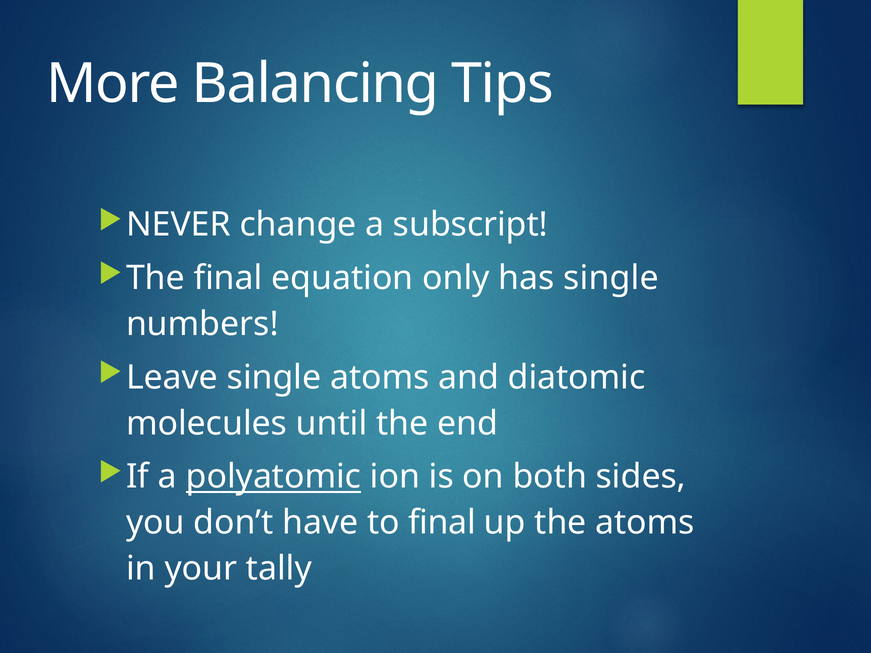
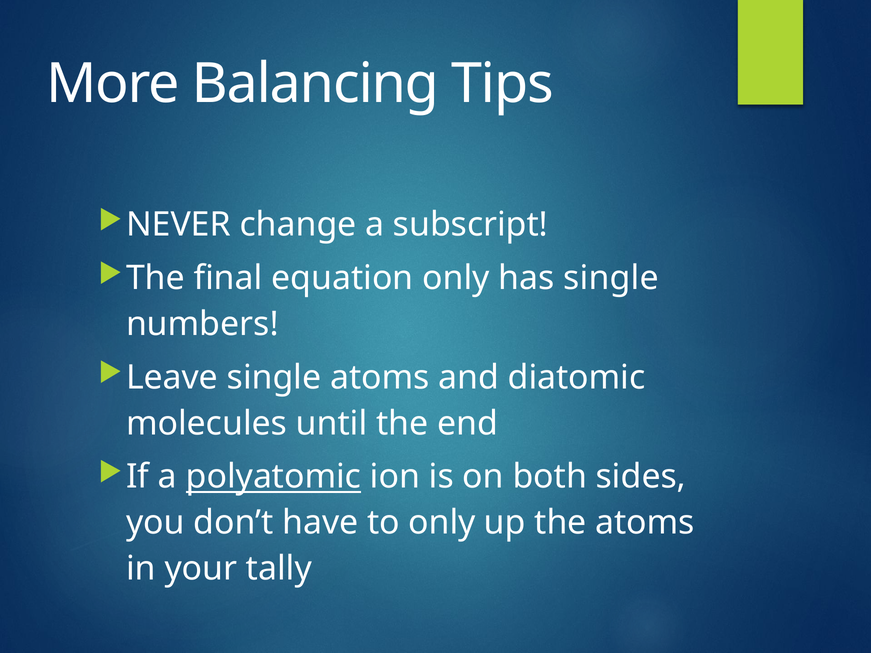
to final: final -> only
